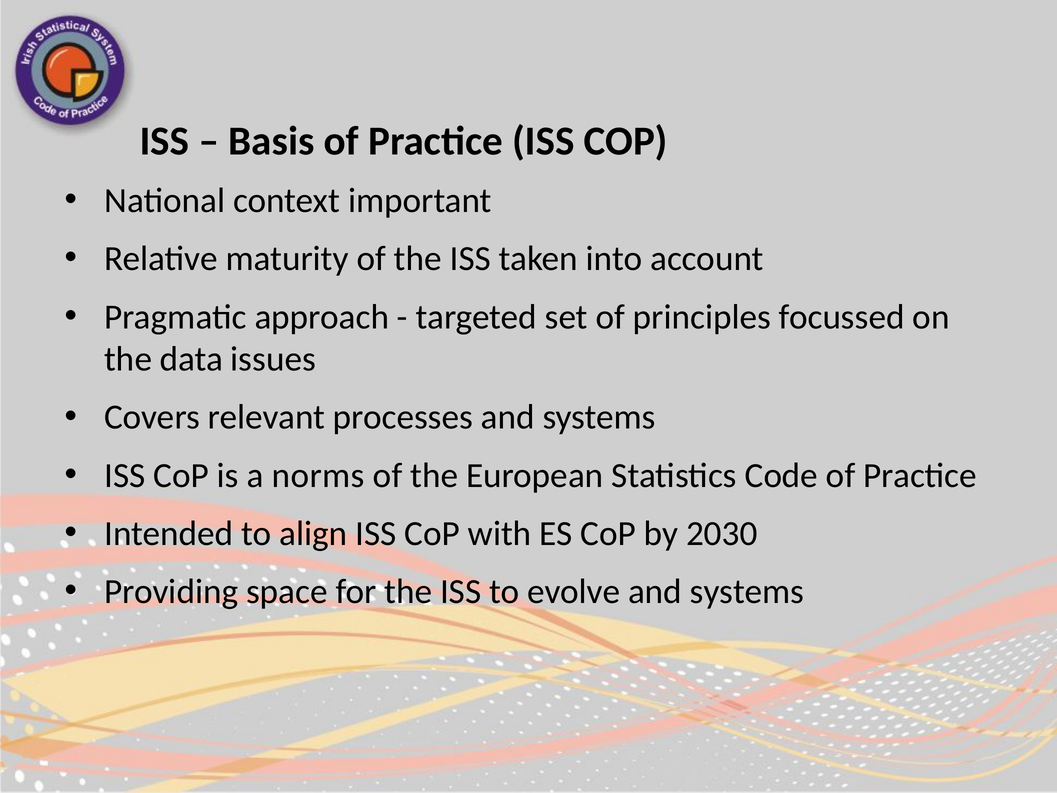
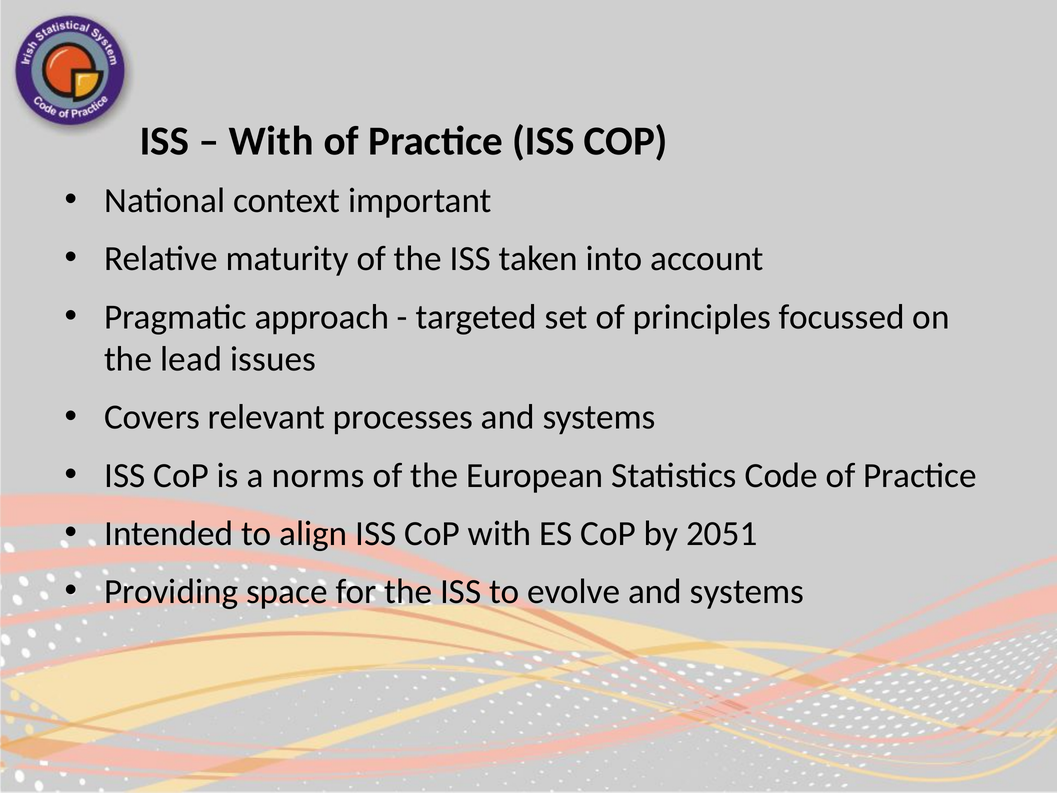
Basis at (271, 141): Basis -> With
data: data -> lead
2030: 2030 -> 2051
